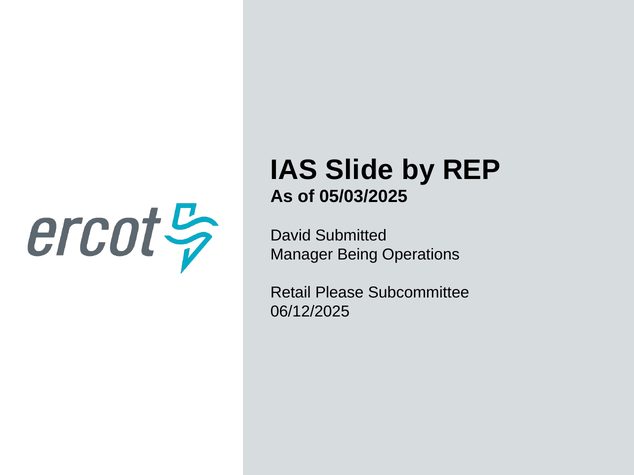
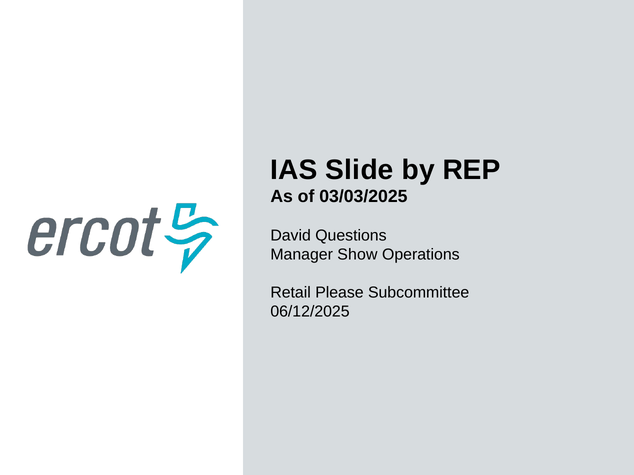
05/03/2025: 05/03/2025 -> 03/03/2025
Submitted: Submitted -> Questions
Being: Being -> Show
